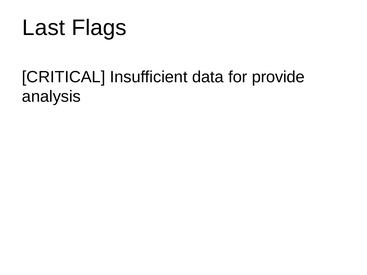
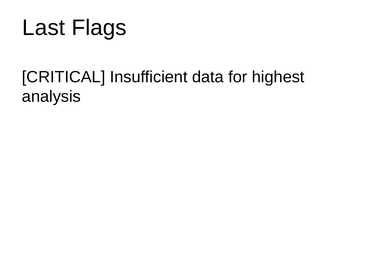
provide: provide -> highest
